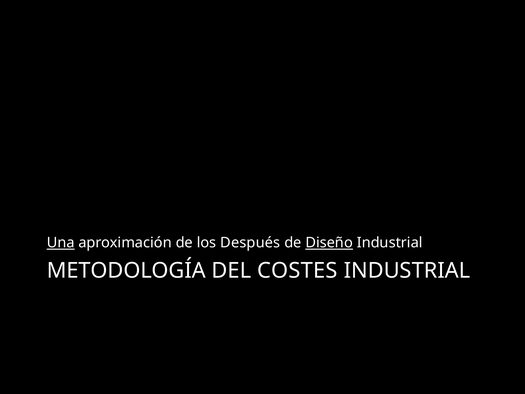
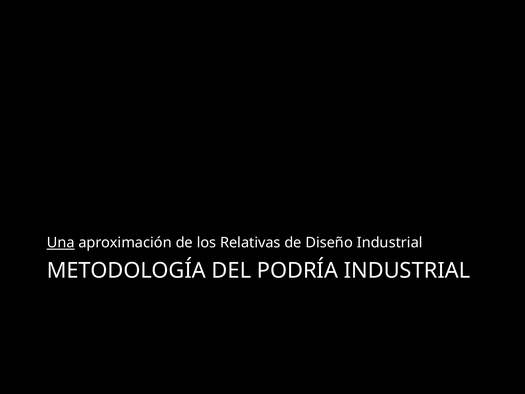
Después: Después -> Relativas
Diseño underline: present -> none
COSTES: COSTES -> PODRÍA
